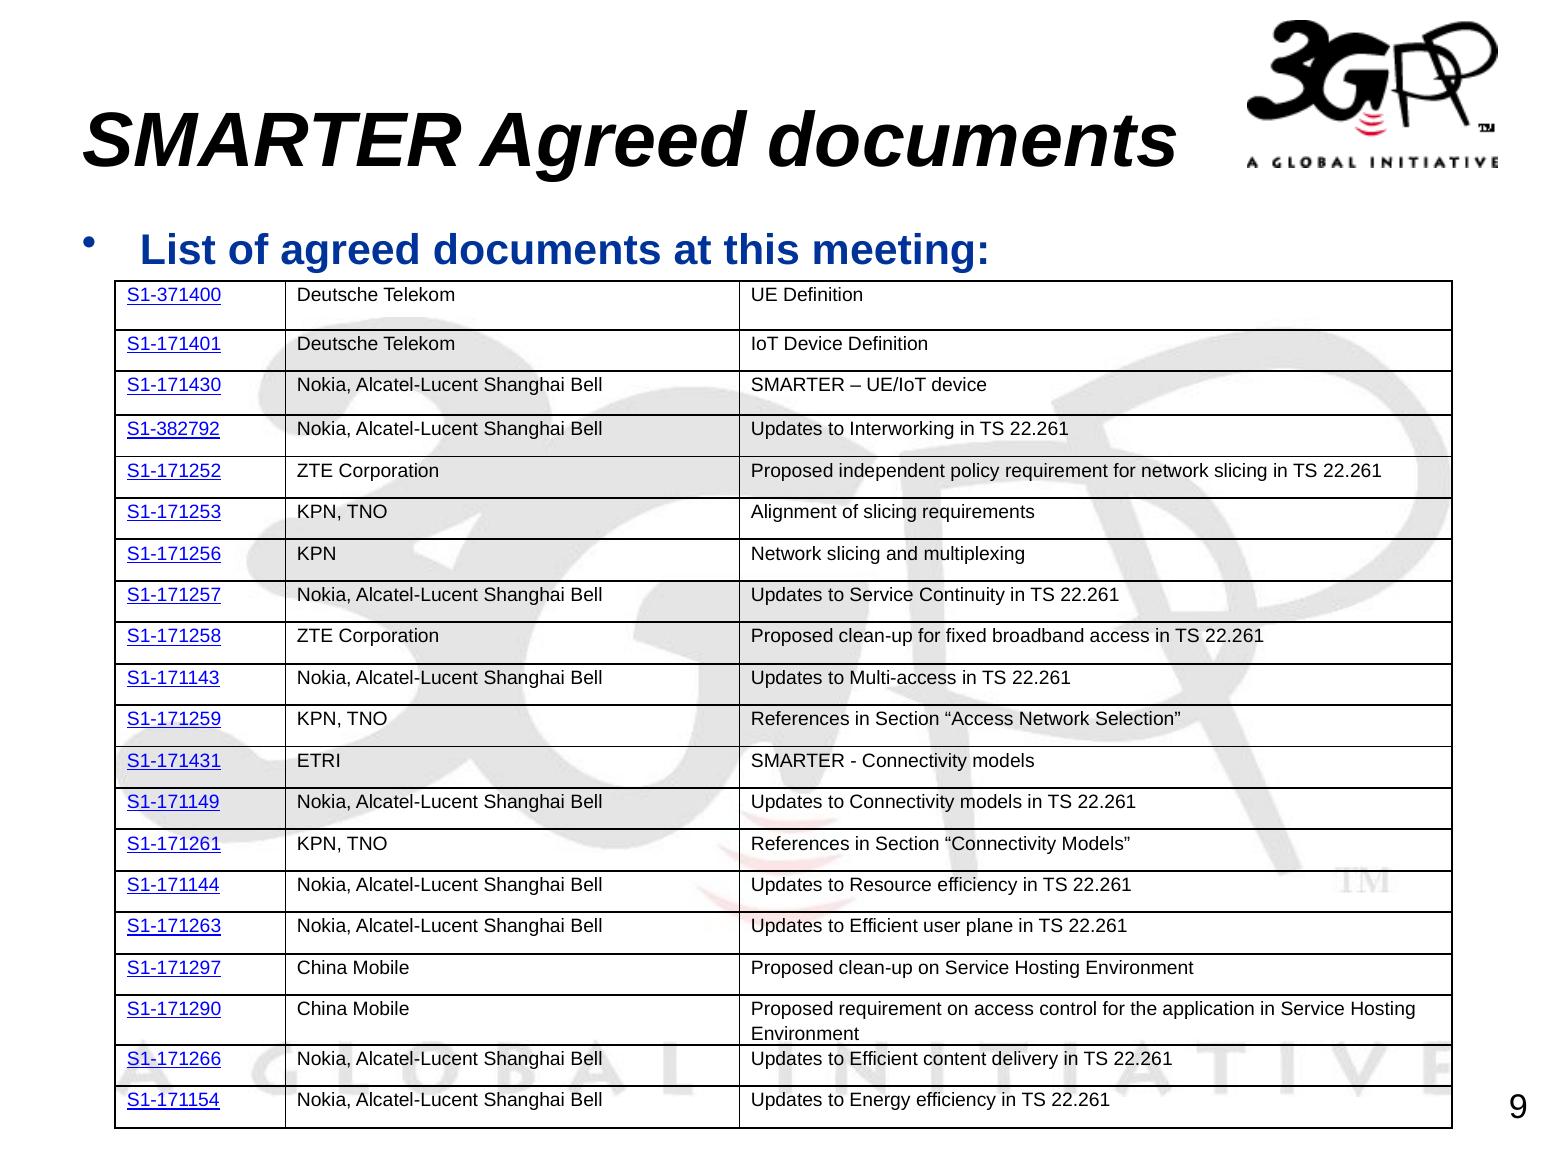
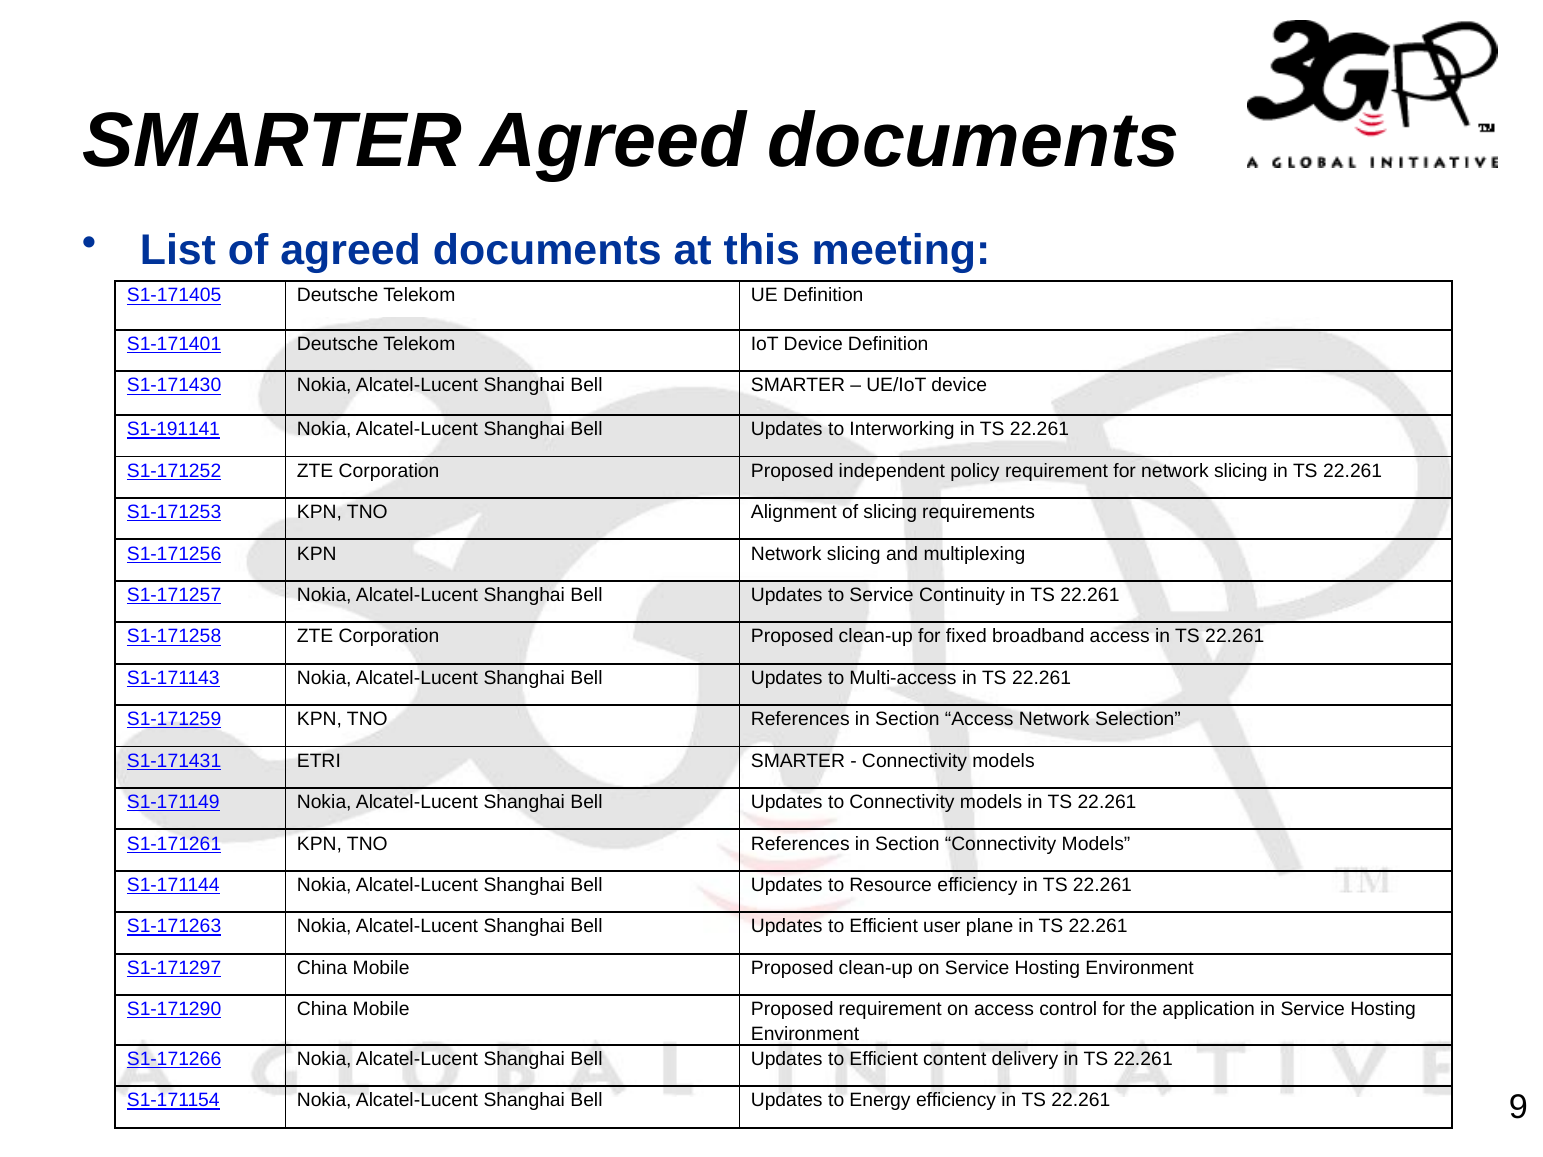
S1-371400: S1-371400 -> S1-171405
S1-382792: S1-382792 -> S1-191141
